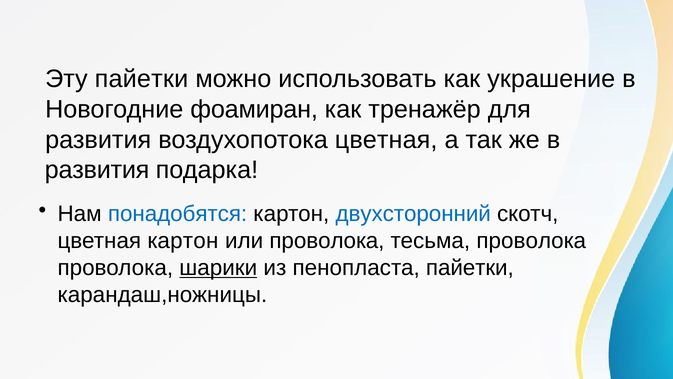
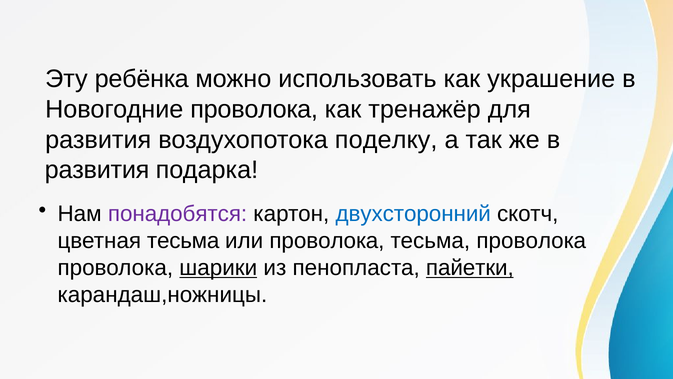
Эту пайетки: пайетки -> ребёнка
Новогодние фоамиран: фоамиран -> проволока
воздухопотока цветная: цветная -> поделку
понадобятся colour: blue -> purple
цветная картон: картон -> тесьма
пайетки at (470, 268) underline: none -> present
